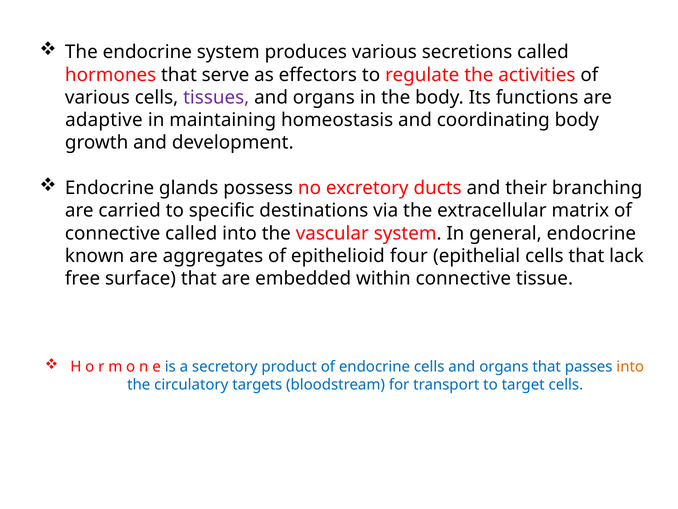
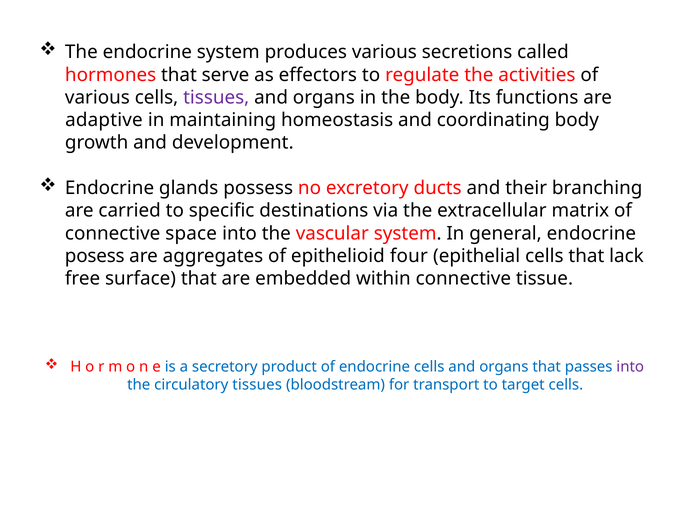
connective called: called -> space
known: known -> posess
into at (630, 366) colour: orange -> purple
circulatory targets: targets -> tissues
